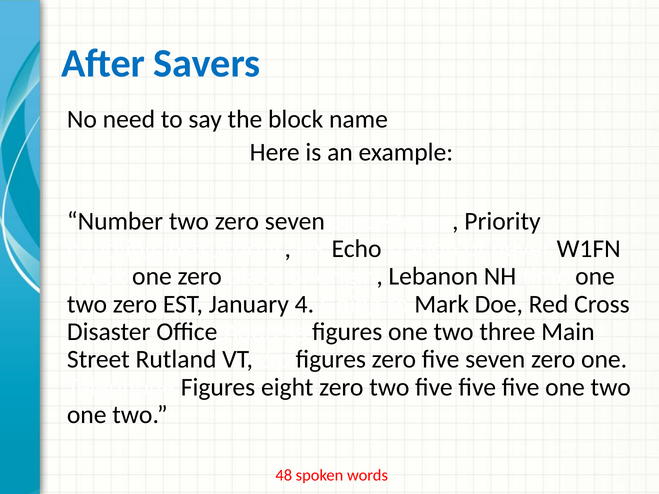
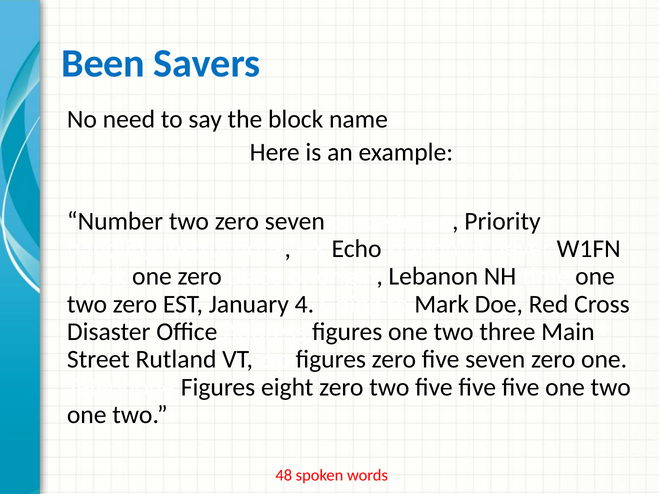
After: After -> Been
